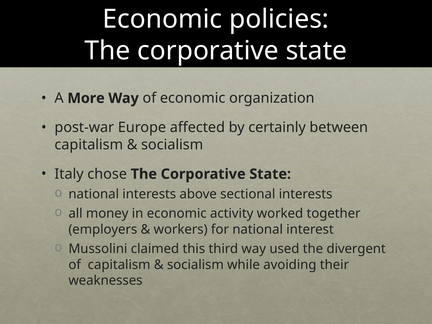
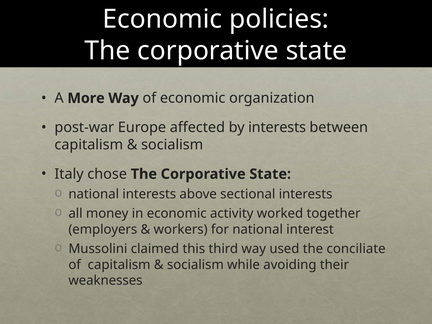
by certainly: certainly -> interests
divergent: divergent -> conciliate
